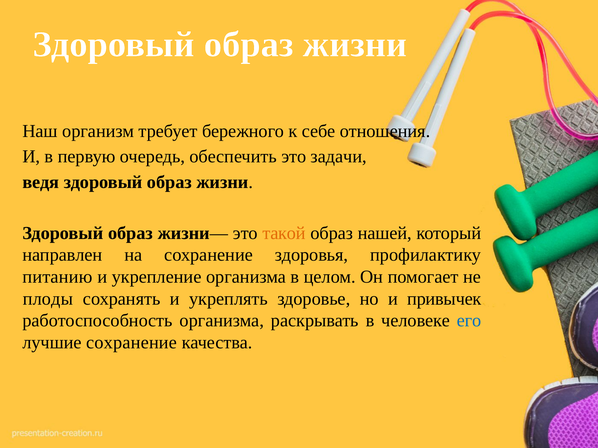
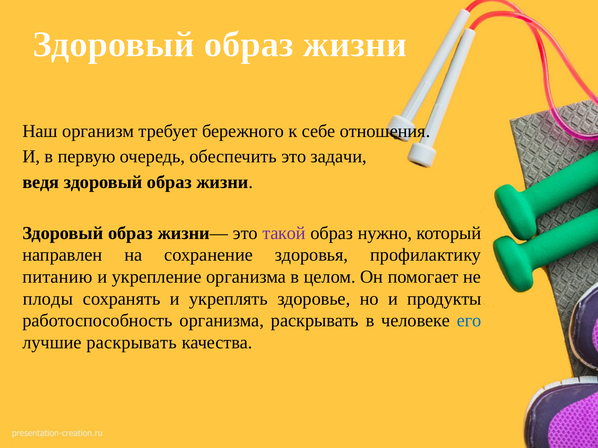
такой colour: orange -> purple
нашей: нашей -> нужно
привычек: привычек -> продукты
лучшие сохранение: сохранение -> раскрывать
